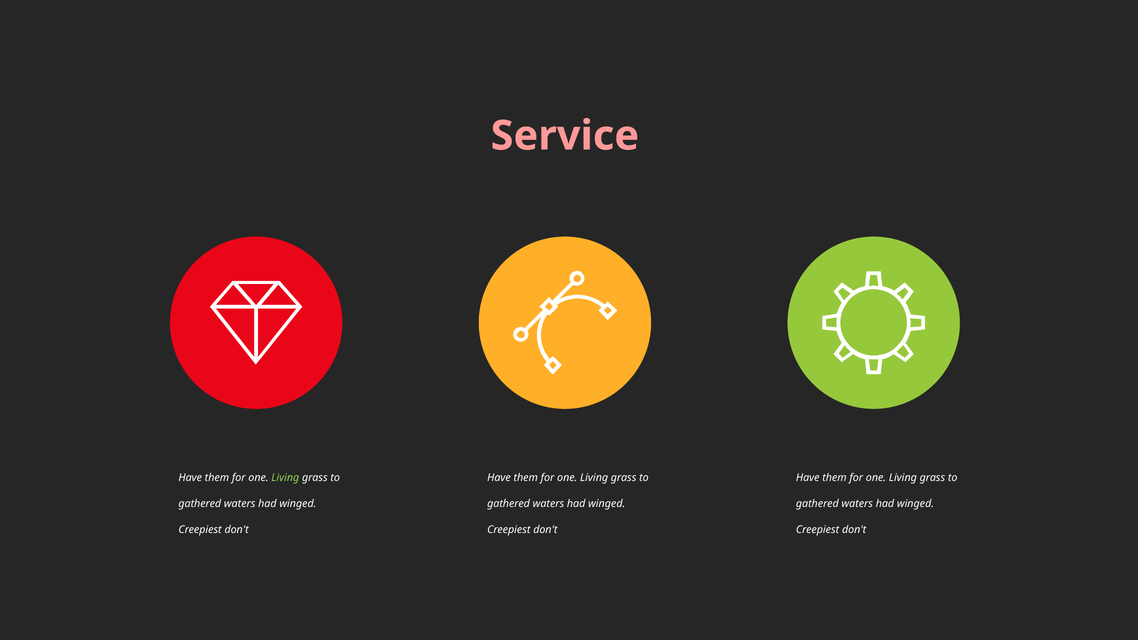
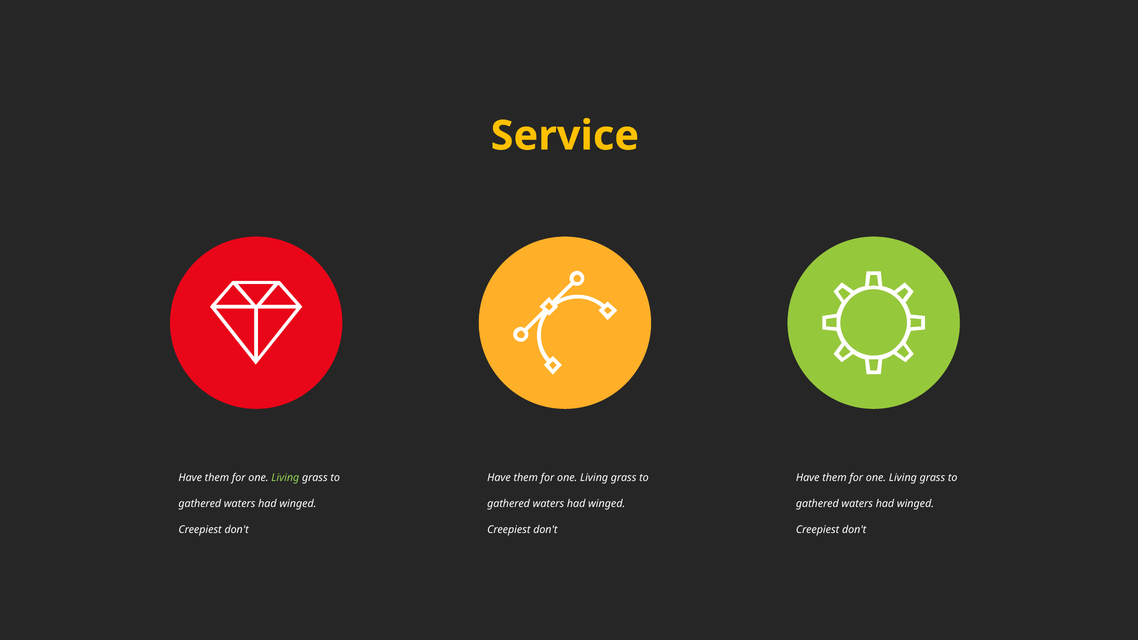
Service colour: pink -> yellow
